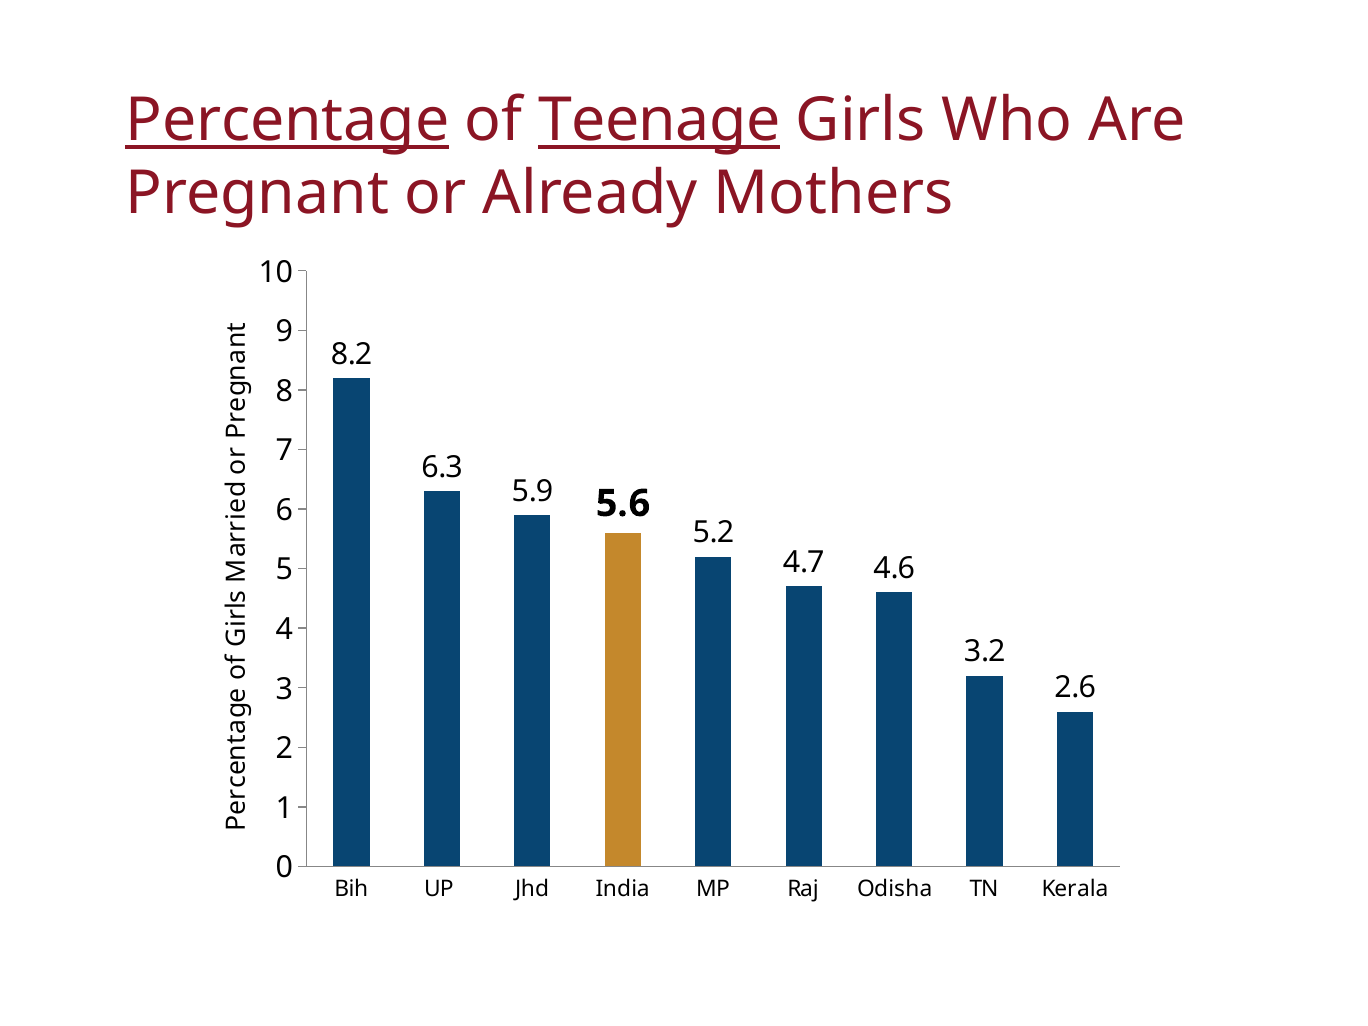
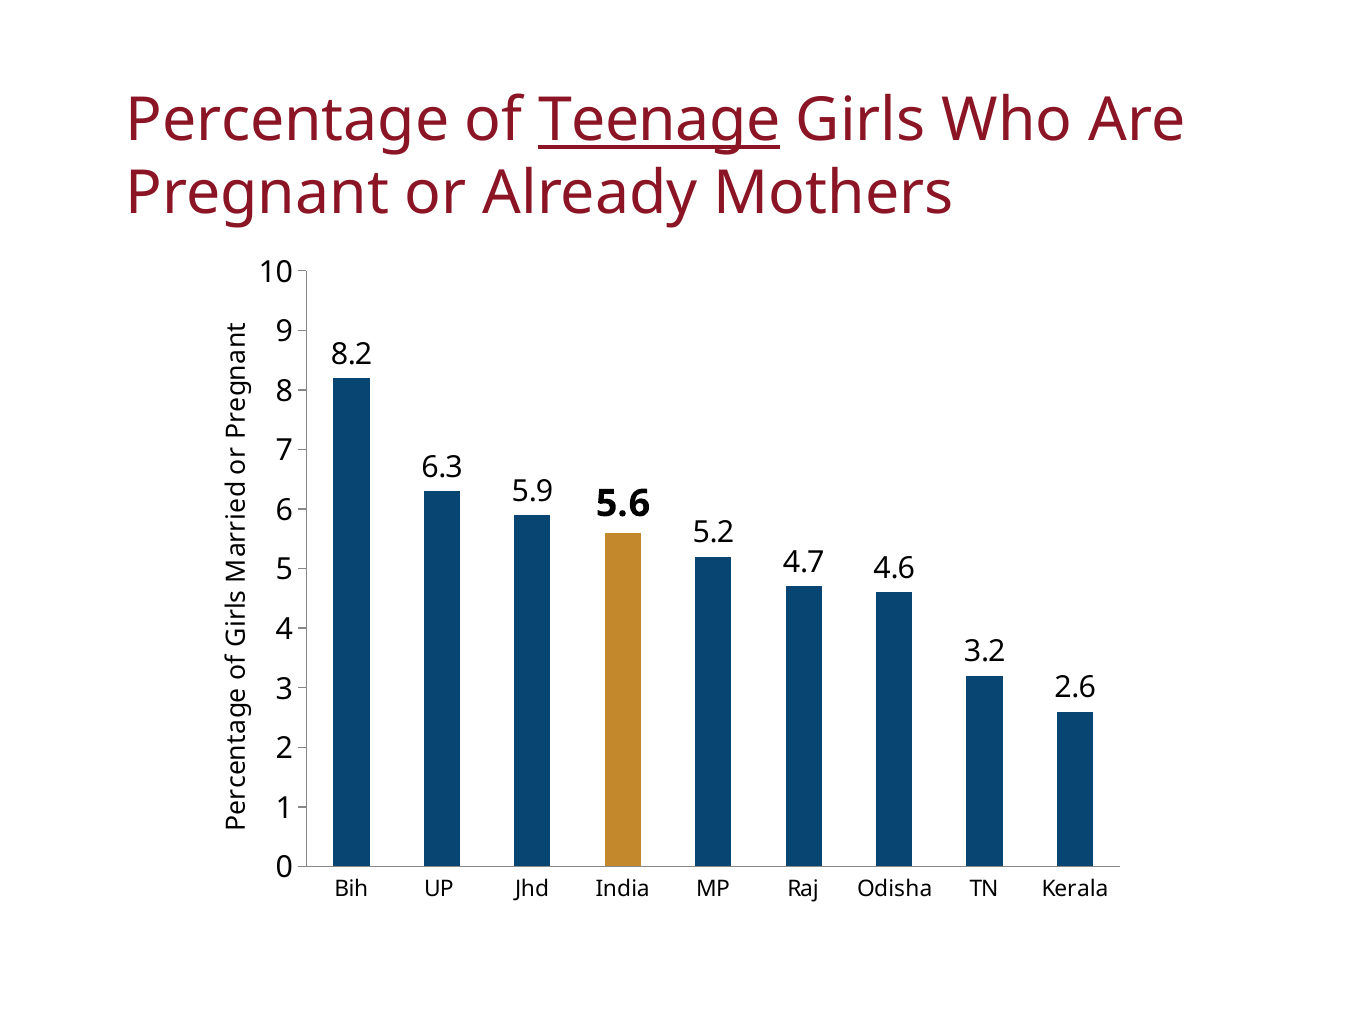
Percentage underline: present -> none
